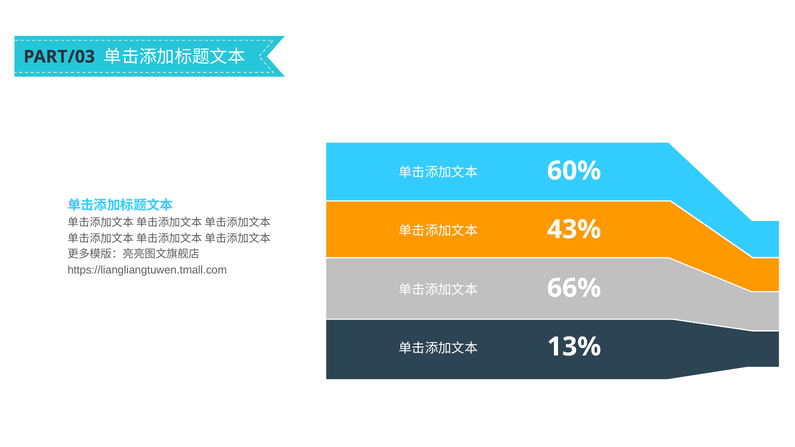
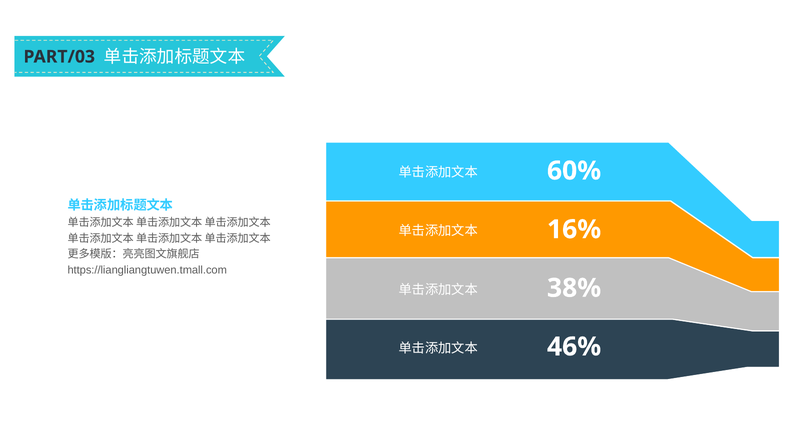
43%: 43% -> 16%
66%: 66% -> 38%
13%: 13% -> 46%
